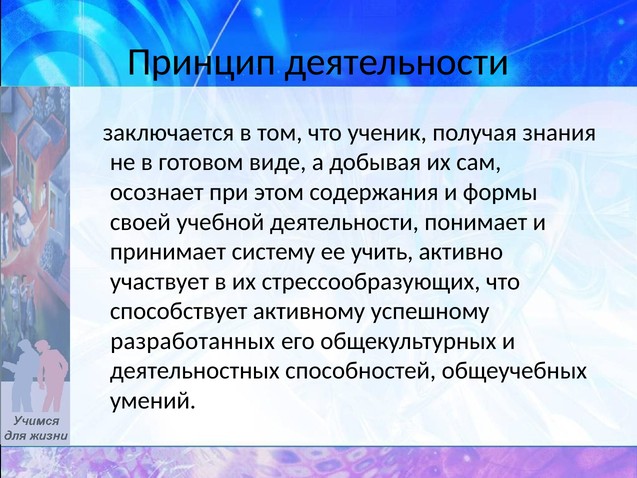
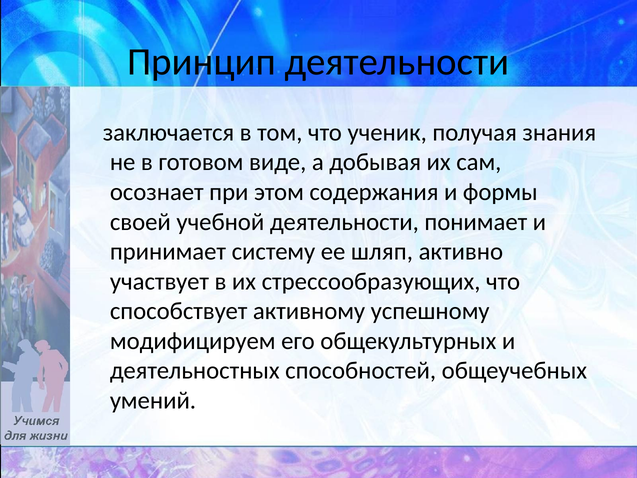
учить: учить -> шляп
разработанных: разработанных -> модифицируем
